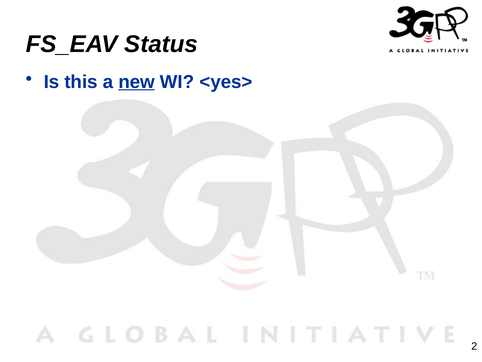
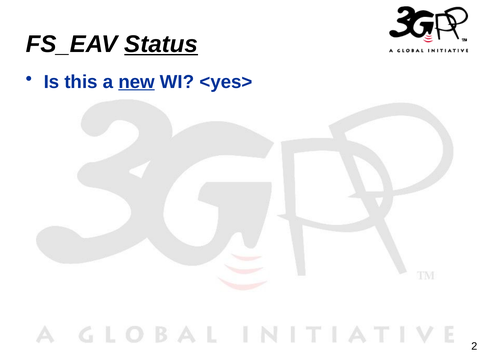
Status underline: none -> present
